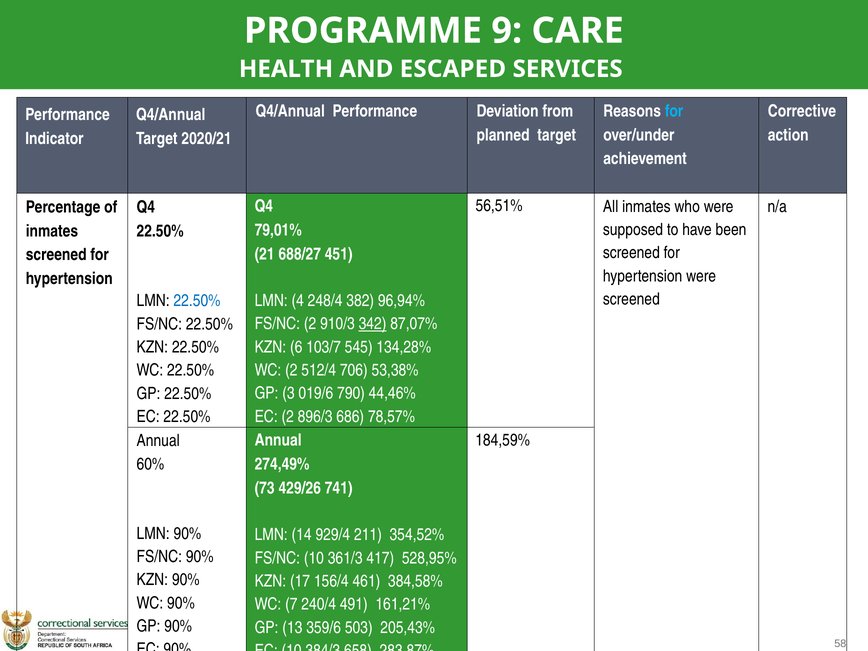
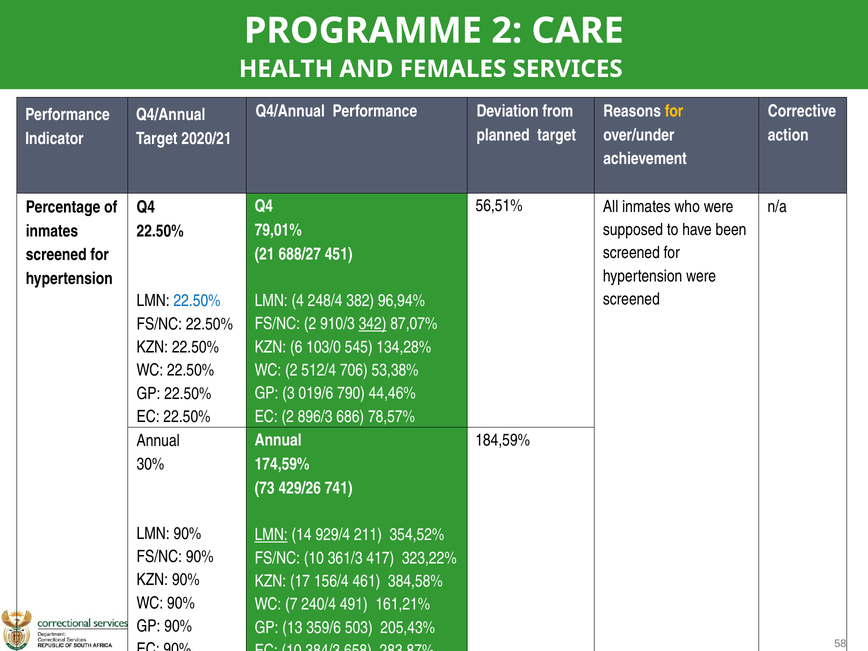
PROGRAMME 9: 9 -> 2
ESCAPED: ESCAPED -> FEMALES
for at (674, 111) colour: light blue -> yellow
103/7: 103/7 -> 103/0
60%: 60% -> 30%
274,49%: 274,49% -> 174,59%
LMN at (271, 535) underline: none -> present
528,95%: 528,95% -> 323,22%
